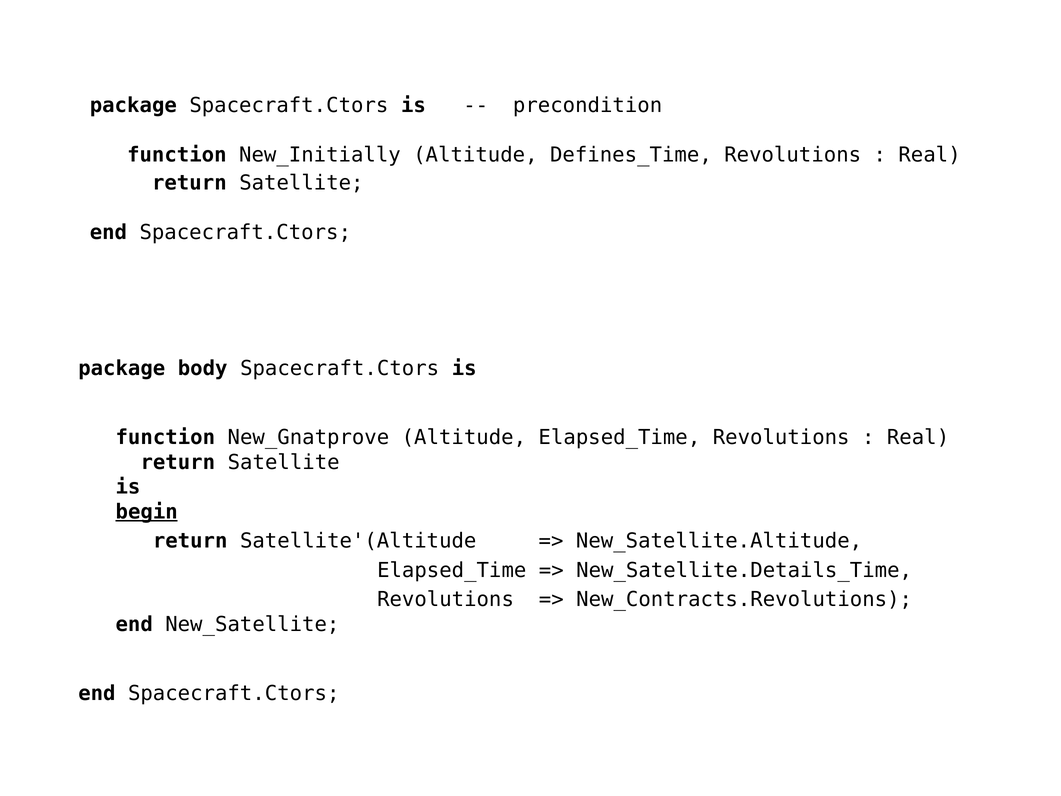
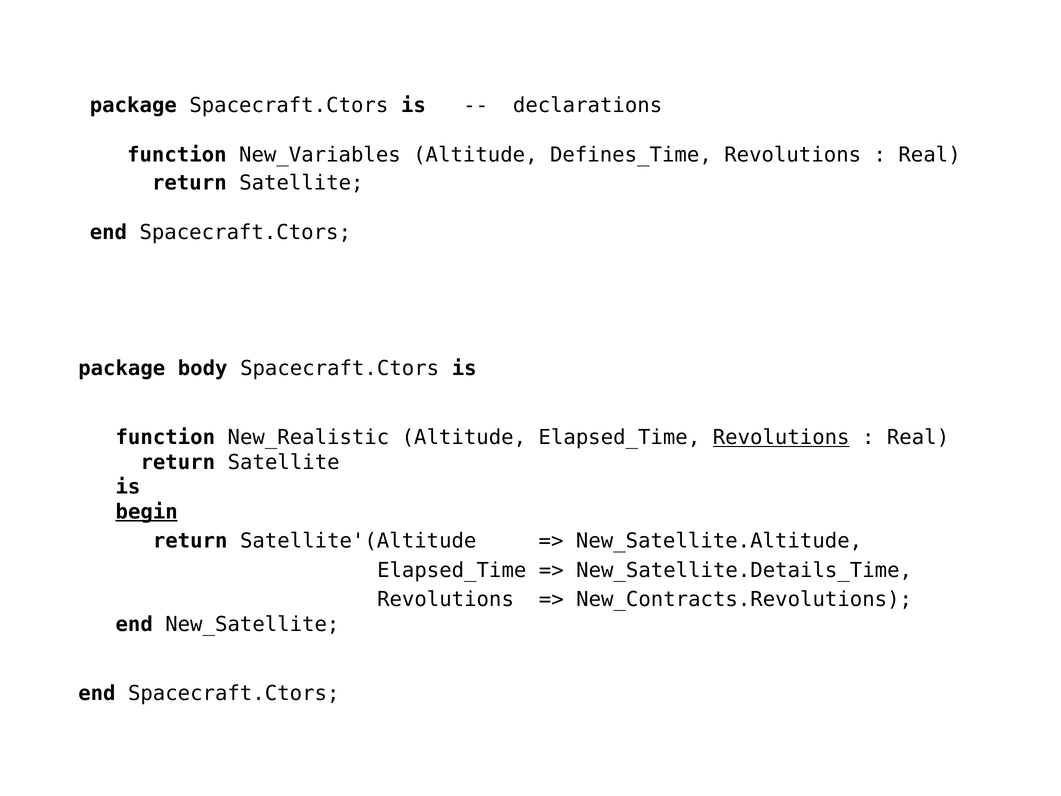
precondition: precondition -> declarations
New_Initially: New_Initially -> New_Variables
New_Gnatprove: New_Gnatprove -> New_Realistic
Revolutions at (781, 437) underline: none -> present
